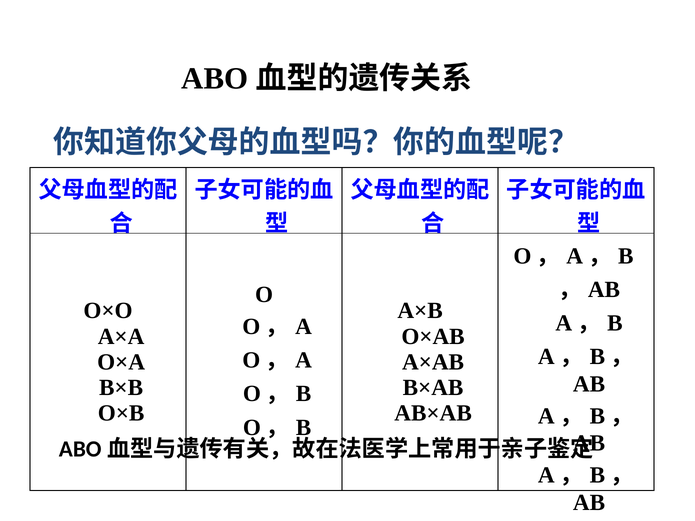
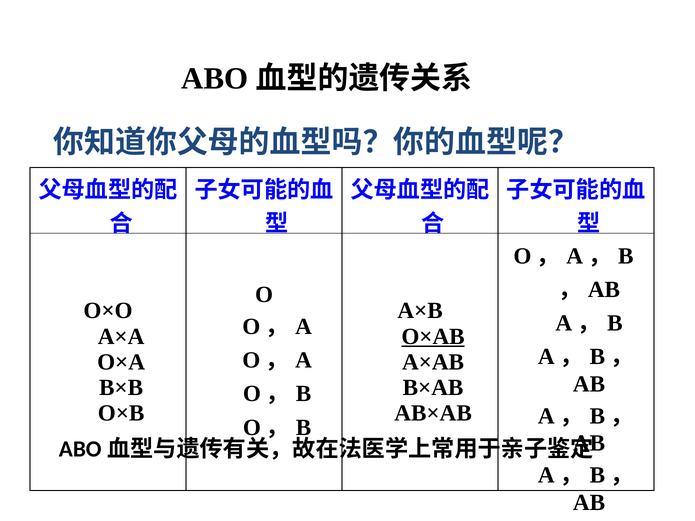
O×AB underline: none -> present
